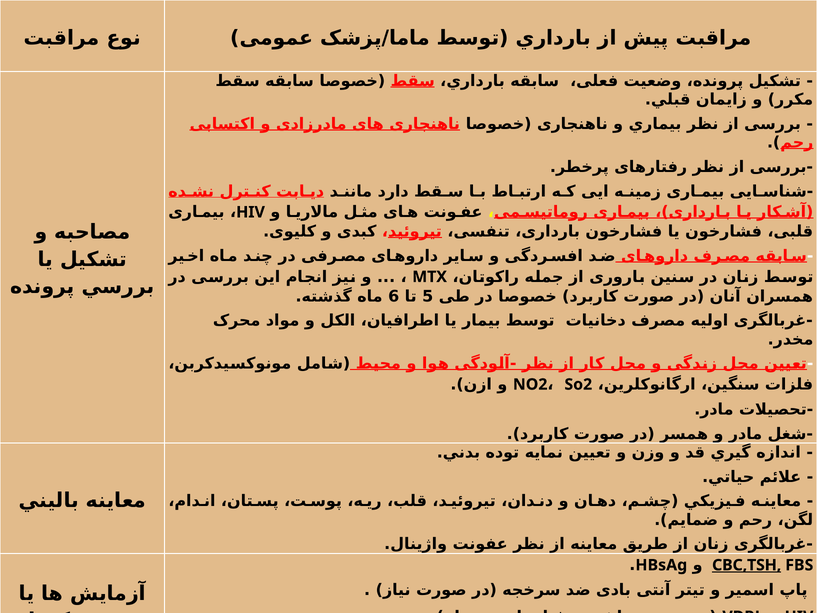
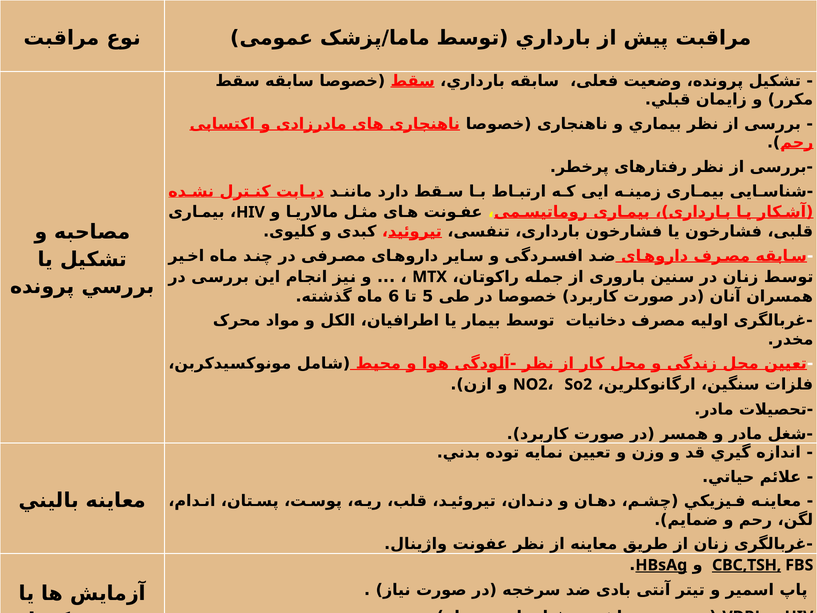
HBsAg underline: none -> present
